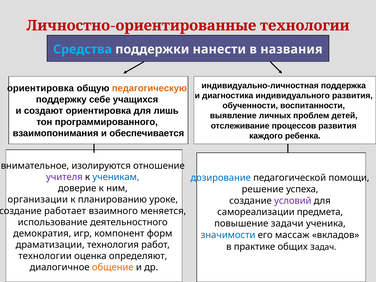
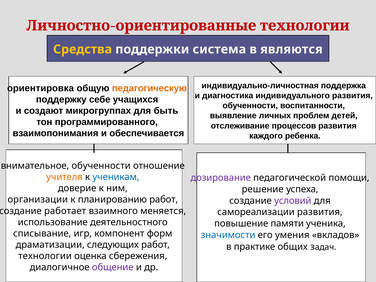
Средства colour: light blue -> yellow
нанести: нанести -> система
названия: названия -> являются
создают ориентировка: ориентировка -> микрогруппах
лишь: лишь -> быть
внимательное изолируются: изолируются -> обученности
учителя colour: purple -> orange
дозирование colour: blue -> purple
планированию уроке: уроке -> работ
самореализации предмета: предмета -> развития
задачи: задачи -> памяти
демократия: демократия -> списывание
массаж: массаж -> умения
технология: технология -> следующих
определяют: определяют -> сбережения
общение colour: orange -> purple
